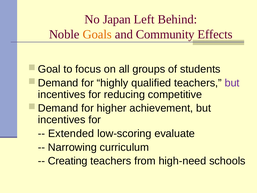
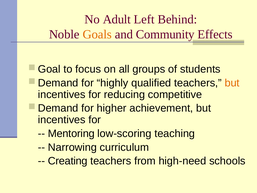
Japan: Japan -> Adult
but at (232, 83) colour: purple -> orange
Extended: Extended -> Mentoring
evaluate: evaluate -> teaching
